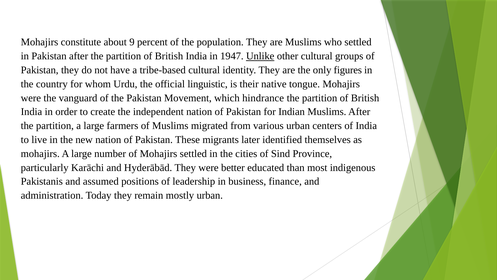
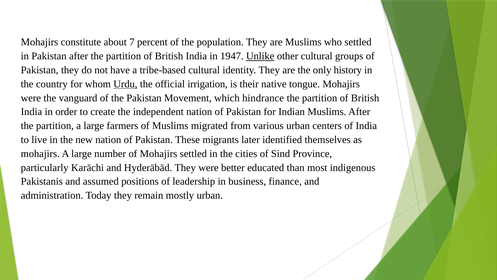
9: 9 -> 7
figures: figures -> history
Urdu underline: none -> present
linguistic: linguistic -> irrigation
